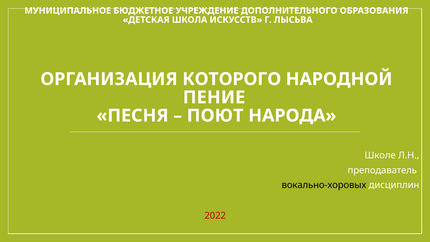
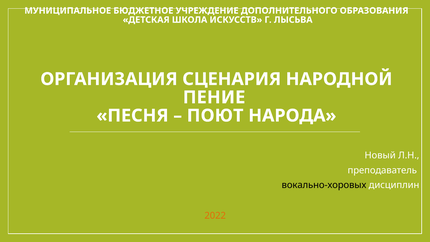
КОТОРОГО: КОТОРОГО -> СЦЕНАРИЯ
Школе: Школе -> Новый
2022 colour: red -> orange
